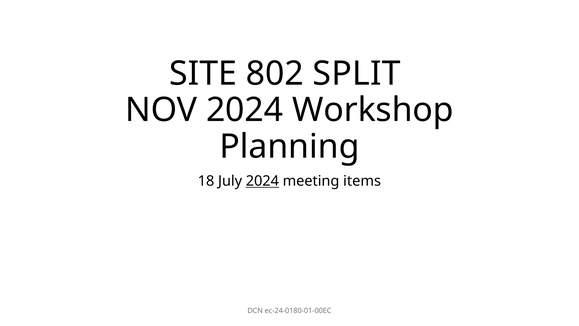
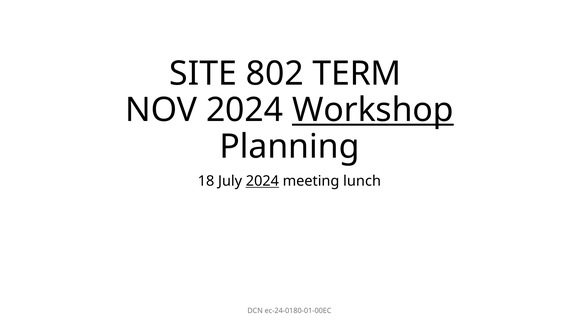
SPLIT: SPLIT -> TERM
Workshop underline: none -> present
items: items -> lunch
